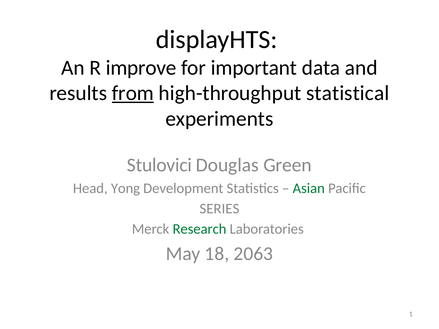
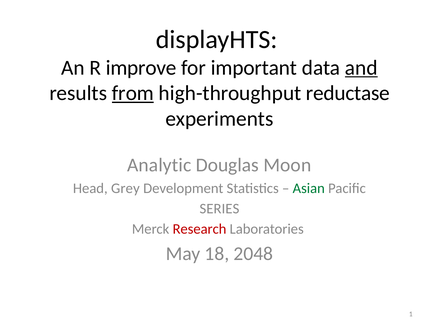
and underline: none -> present
statistical: statistical -> reductase
Stulovici: Stulovici -> Analytic
Green: Green -> Moon
Yong: Yong -> Grey
Research colour: green -> red
2063: 2063 -> 2048
